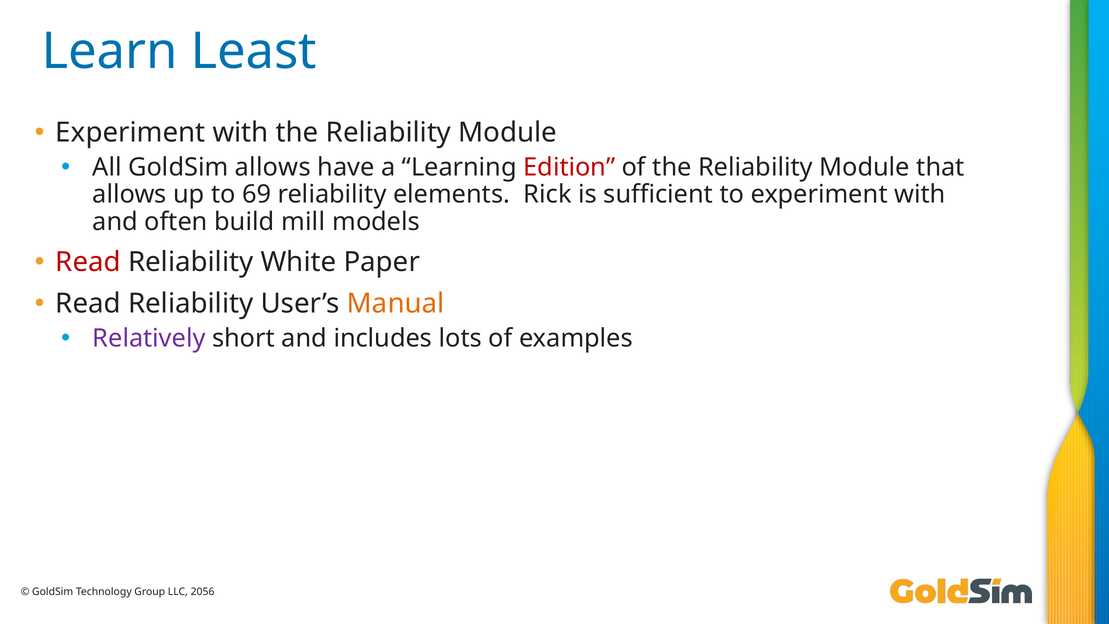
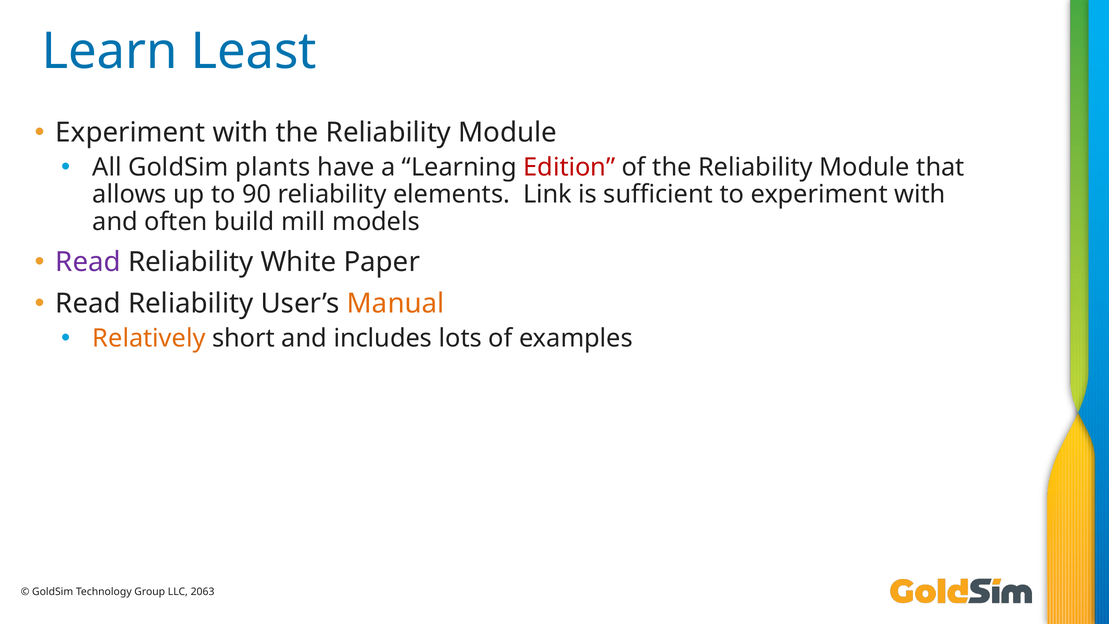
GoldSim allows: allows -> plants
69: 69 -> 90
Rick: Rick -> Link
Read at (88, 262) colour: red -> purple
Relatively colour: purple -> orange
2056: 2056 -> 2063
